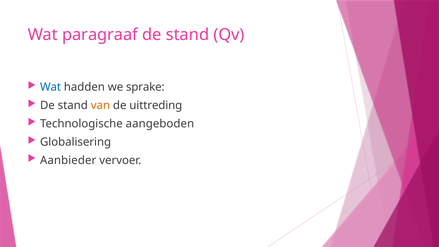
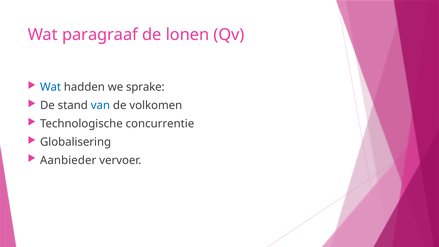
stand at (188, 35): stand -> lonen
van colour: orange -> blue
uittreding: uittreding -> volkomen
aangeboden: aangeboden -> concurrentie
